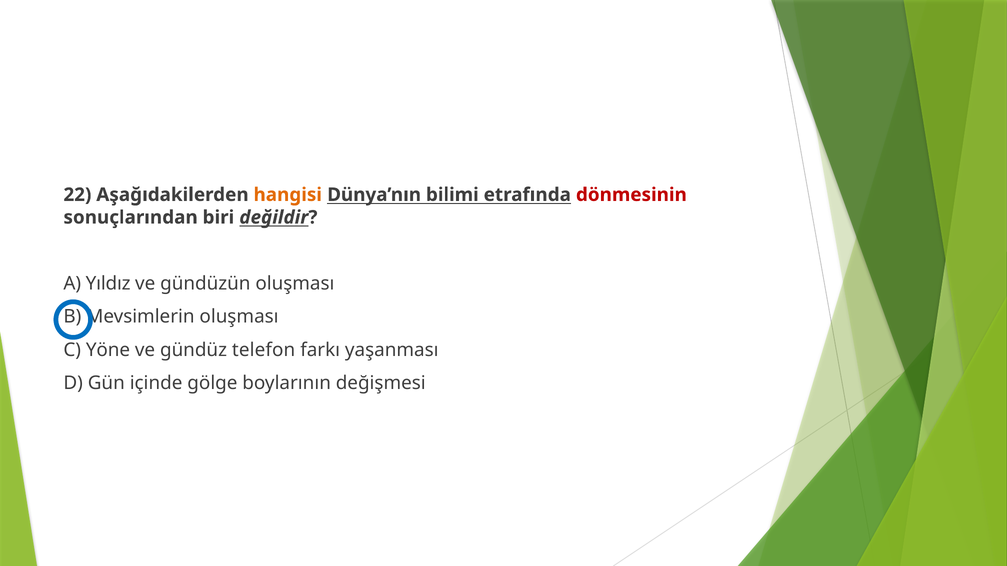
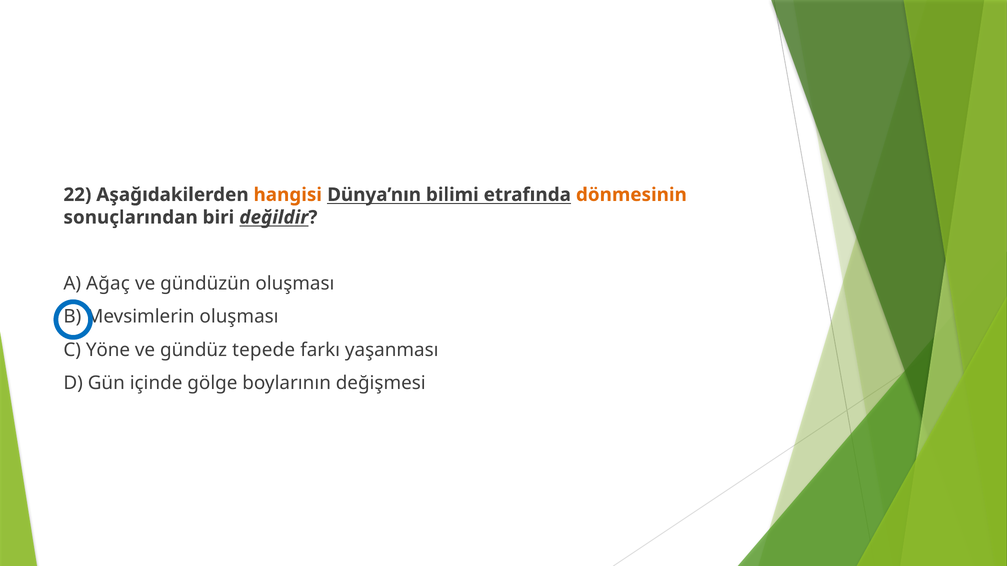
dönmesinin colour: red -> orange
Yıldız: Yıldız -> Ağaç
telefon: telefon -> tepede
